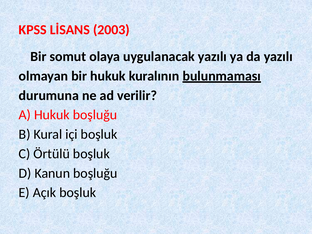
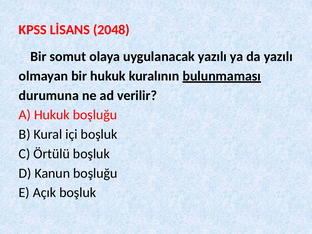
2003: 2003 -> 2048
